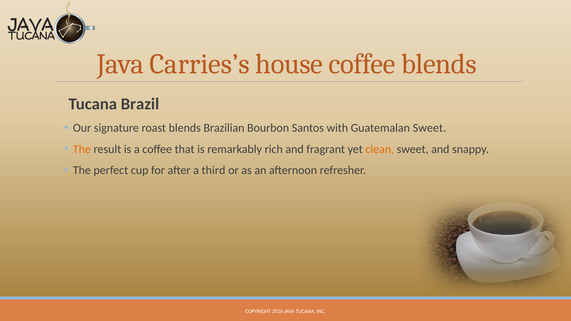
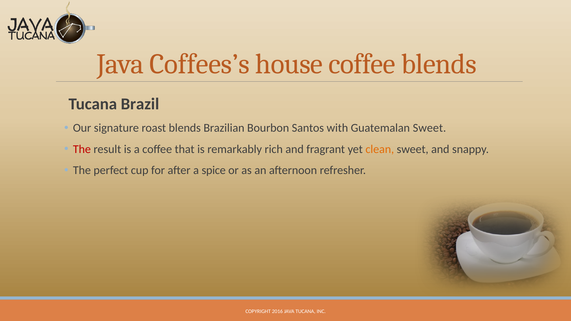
Carries’s: Carries’s -> Coffees’s
The at (82, 149) colour: orange -> red
third: third -> spice
